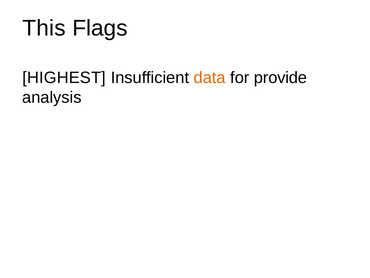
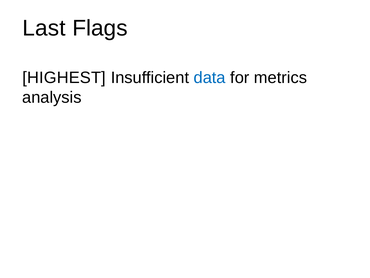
This: This -> Last
data colour: orange -> blue
provide: provide -> metrics
